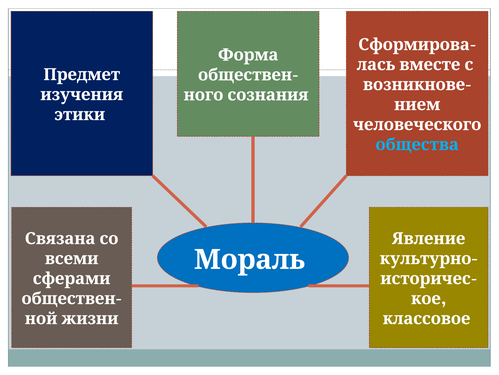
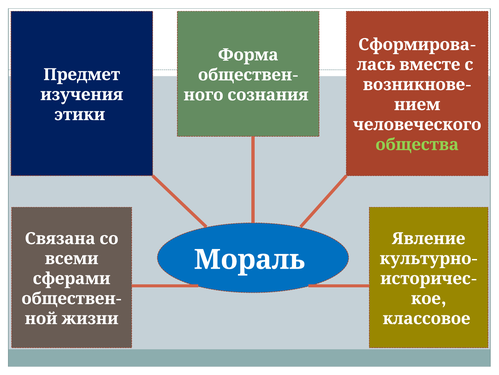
общества colour: light blue -> light green
